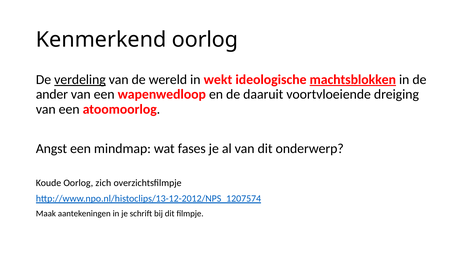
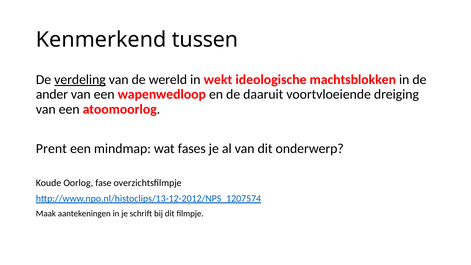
Kenmerkend oorlog: oorlog -> tussen
machtsblokken underline: present -> none
Angst: Angst -> Prent
zich: zich -> fase
